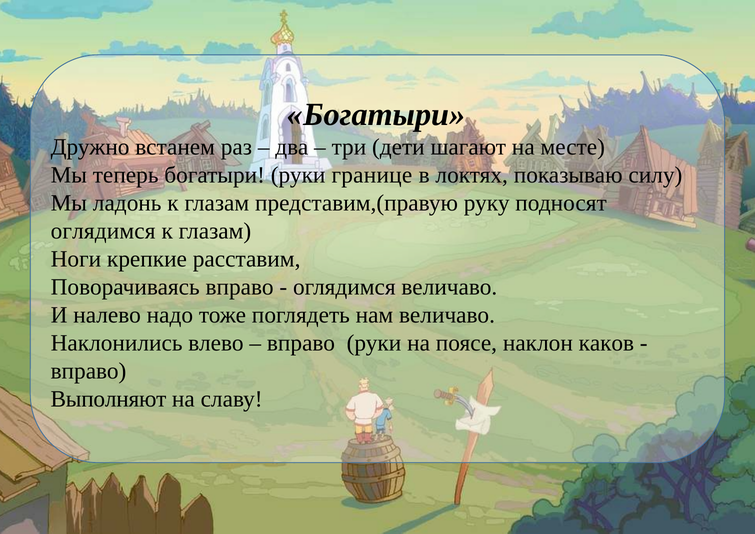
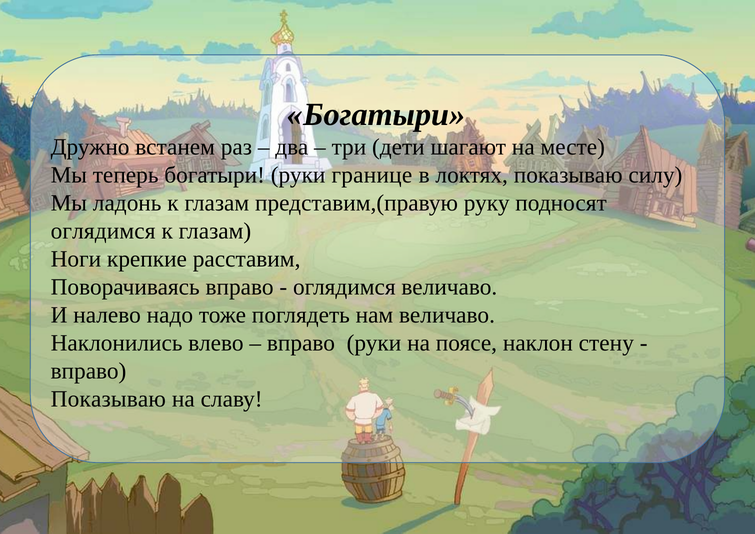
каков: каков -> стену
Выполняют at (108, 399): Выполняют -> Показываю
